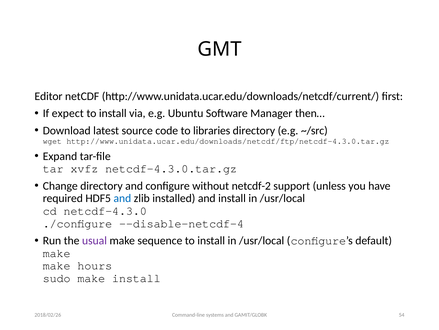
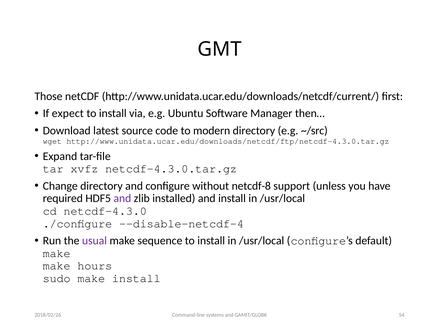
Editor: Editor -> Those
libraries: libraries -> modern
netcdf-2: netcdf-2 -> netcdf-8
and at (122, 198) colour: blue -> purple
